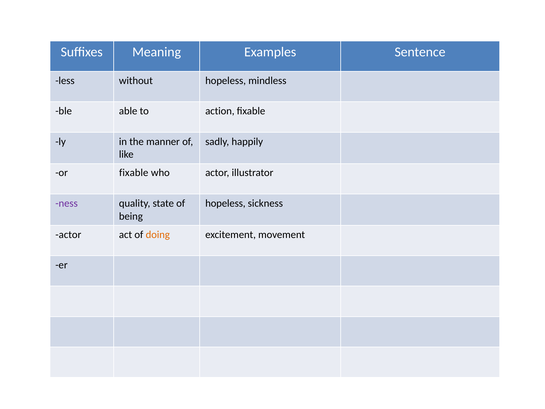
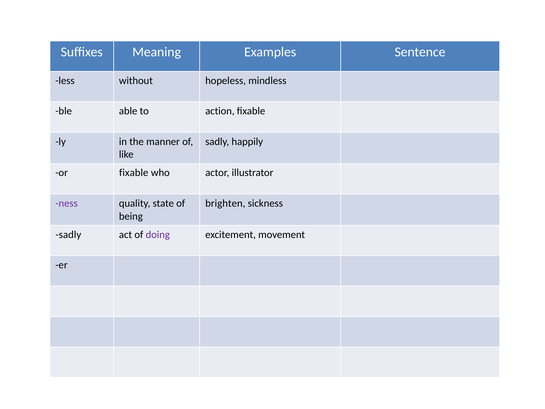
hopeless at (225, 203): hopeless -> brighten
actor at (68, 234): actor -> sadly
doing colour: orange -> purple
